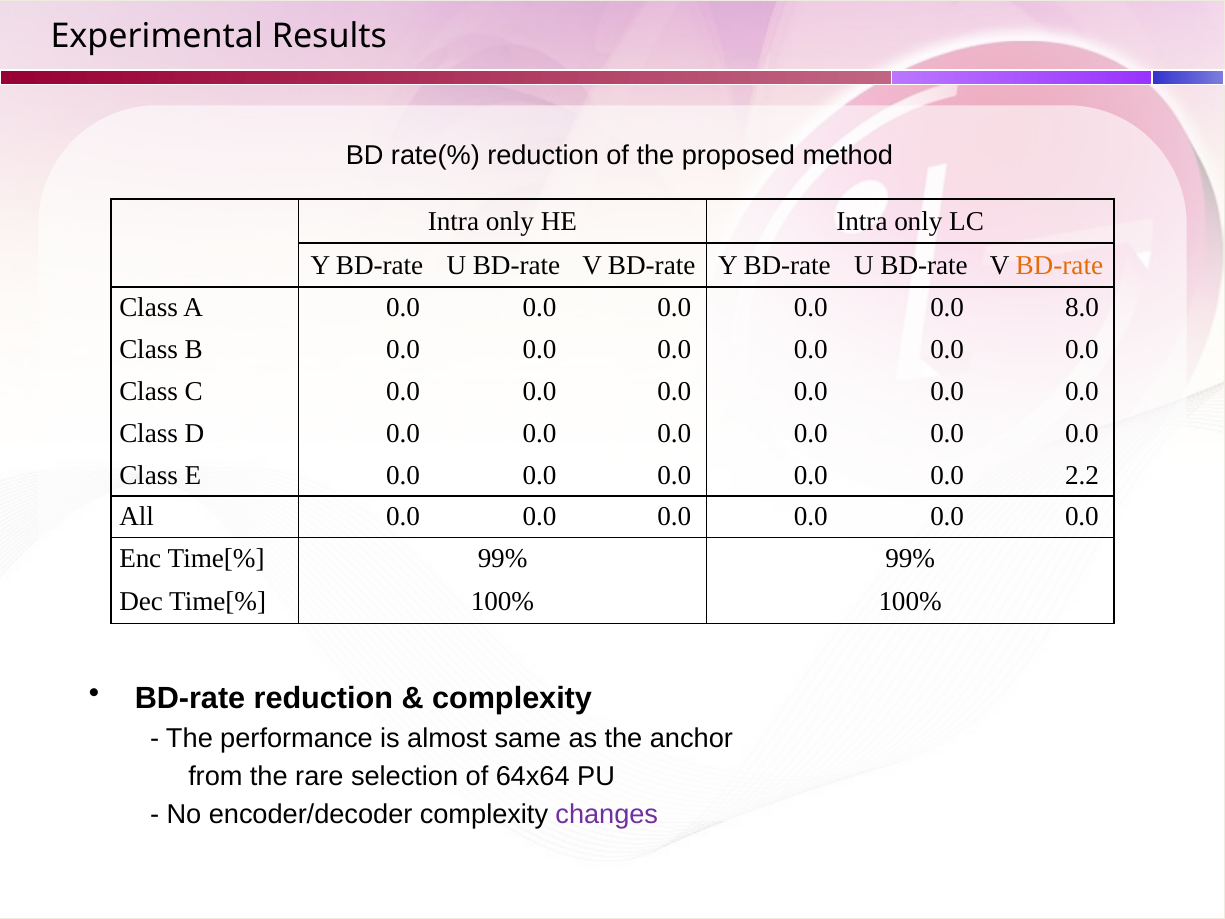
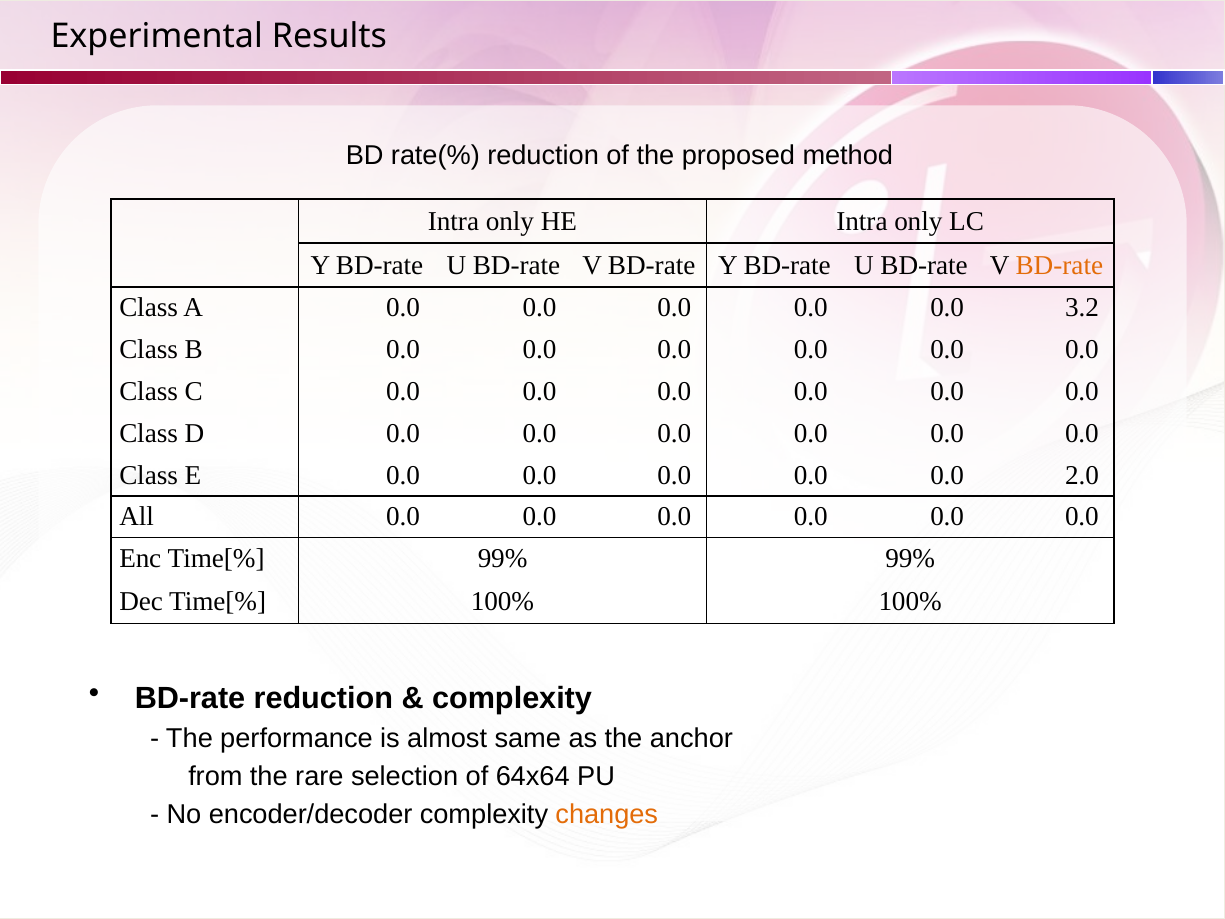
8.0: 8.0 -> 3.2
2.2: 2.2 -> 2.0
changes colour: purple -> orange
